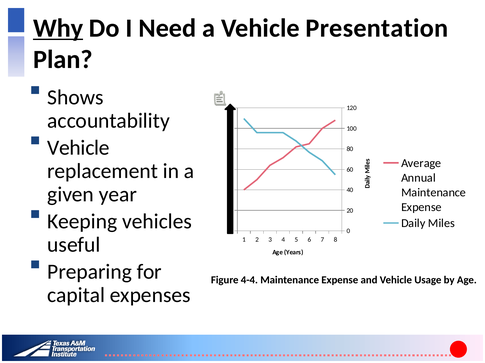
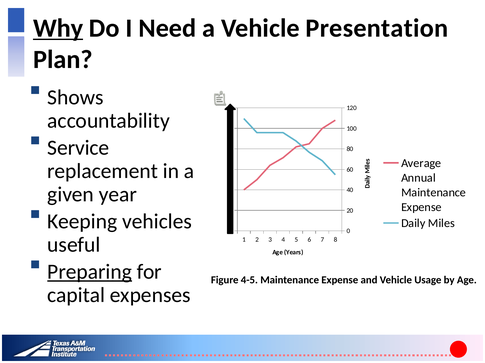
Vehicle at (78, 148): Vehicle -> Service
Preparing underline: none -> present
4-4: 4-4 -> 4-5
